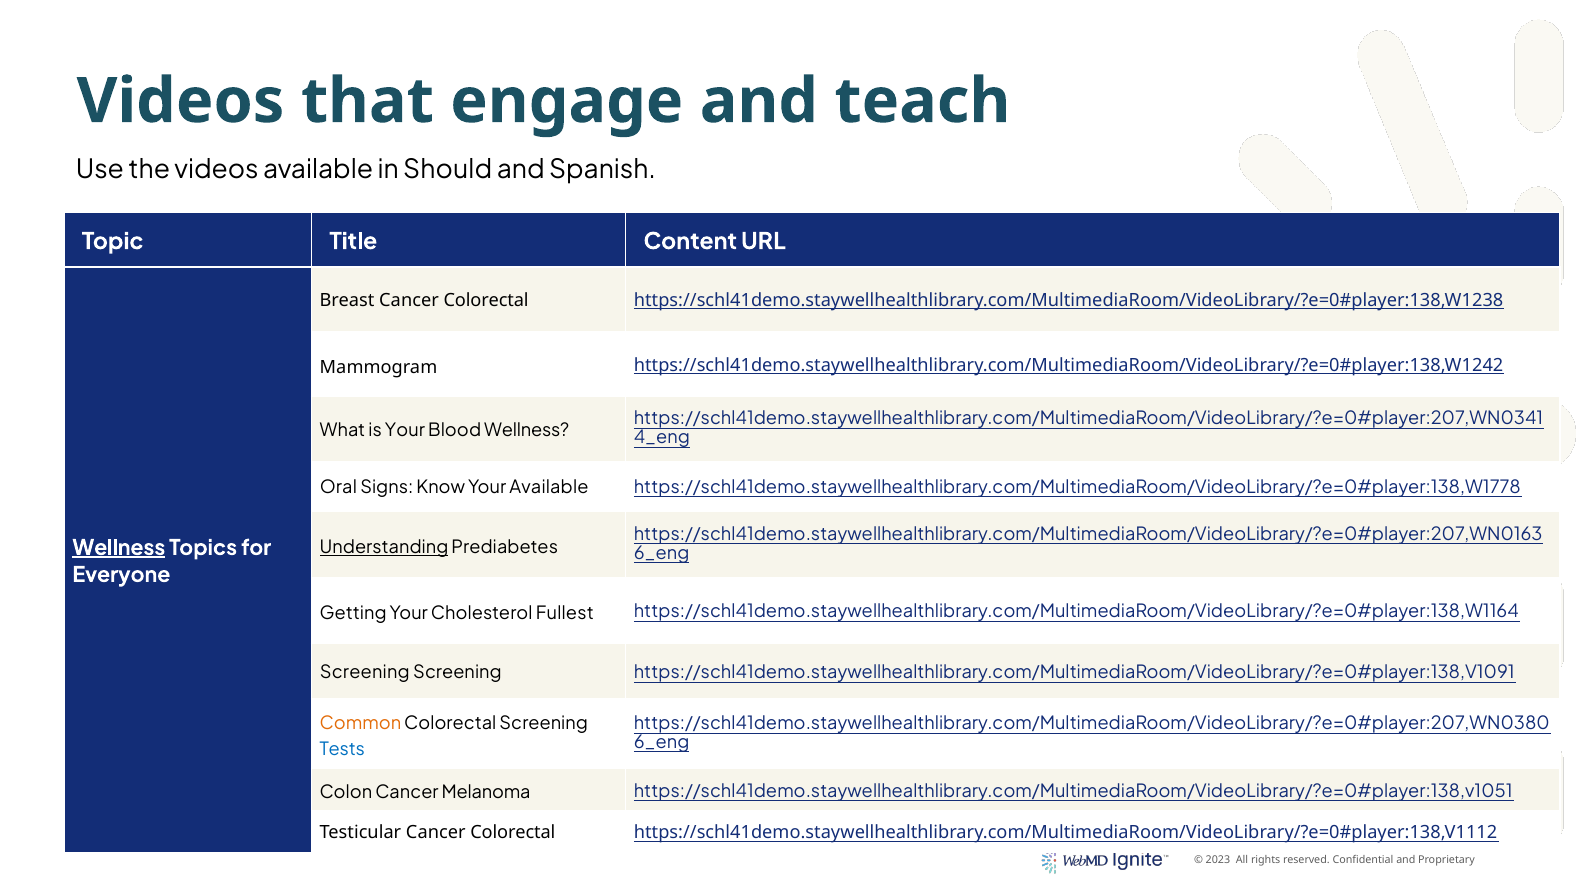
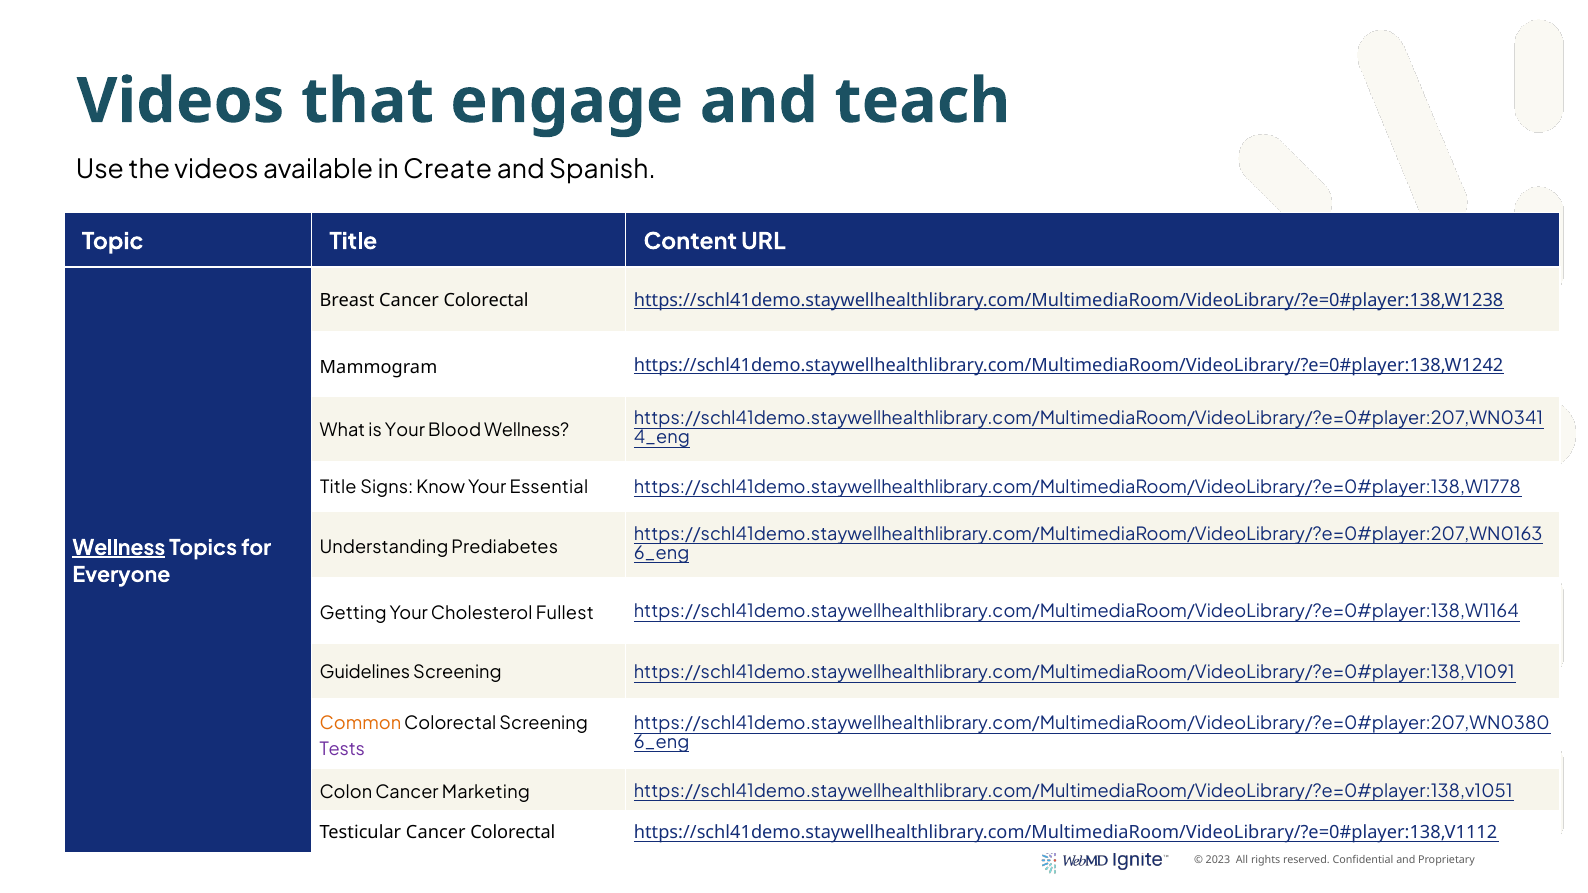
Should: Should -> Create
Oral at (338, 488): Oral -> Title
Your Available: Available -> Essential
Understanding underline: present -> none
Screening at (365, 673): Screening -> Guidelines
Tests colour: blue -> purple
Melanoma: Melanoma -> Marketing
